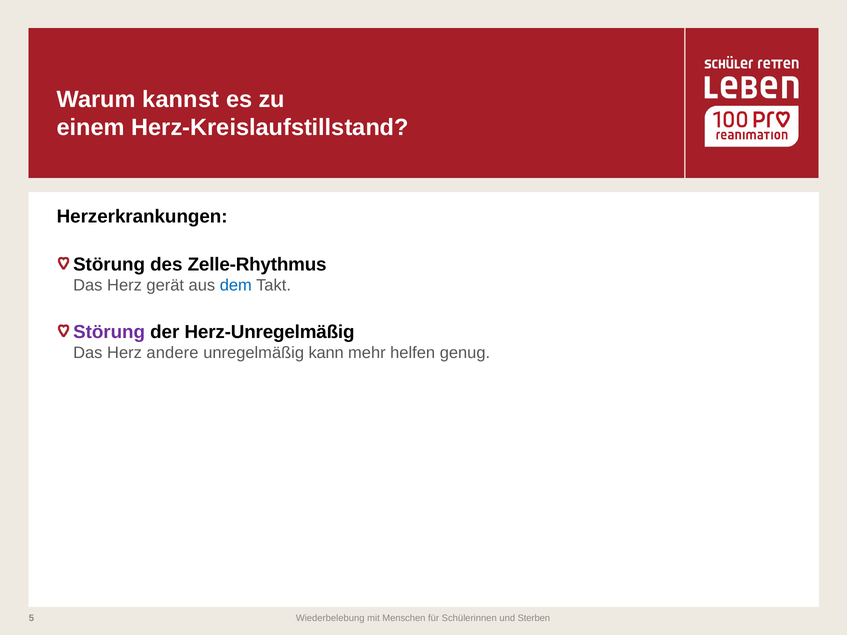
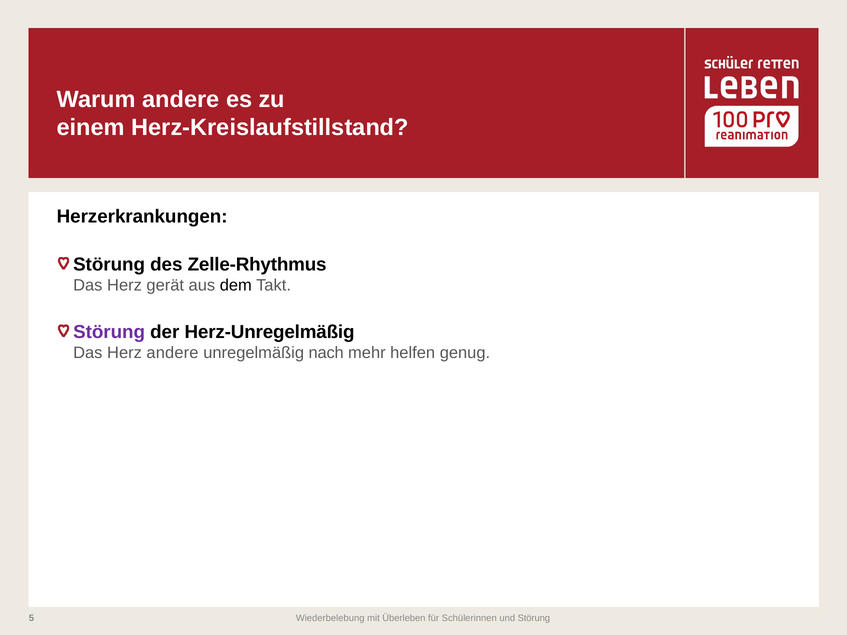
Warum kannst: kannst -> andere
dem colour: blue -> black
kann: kann -> nach
Menschen: Menschen -> Überleben
und Sterben: Sterben -> Störung
